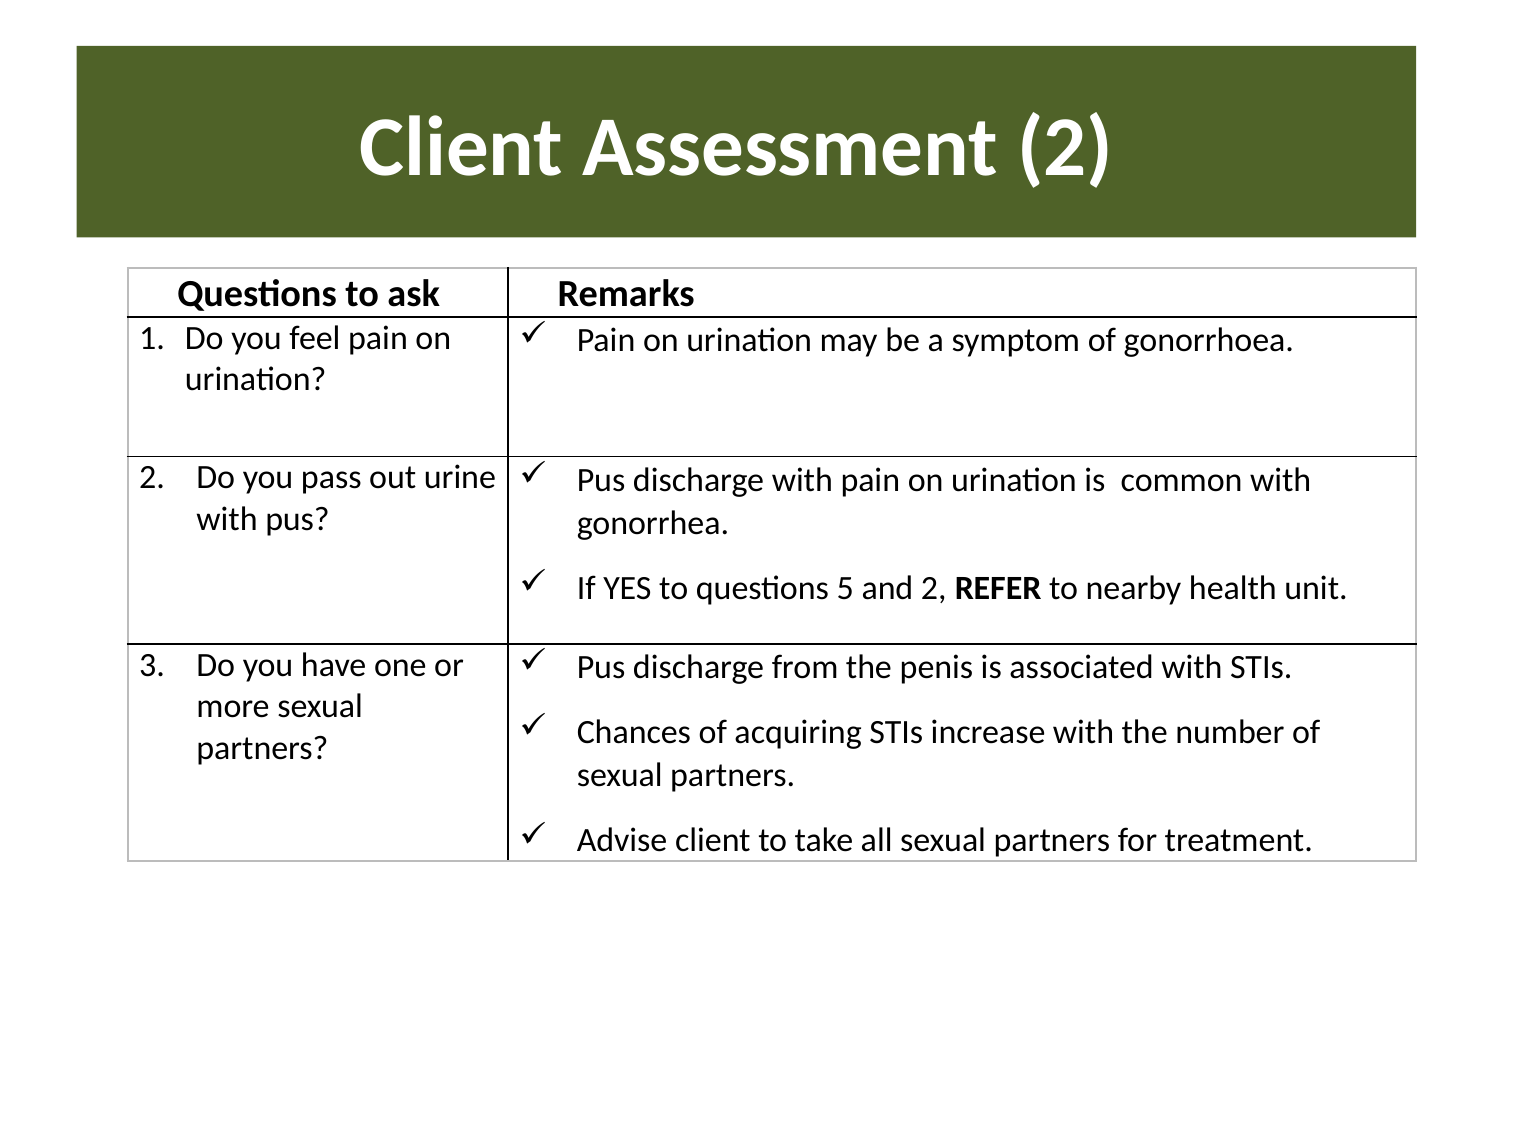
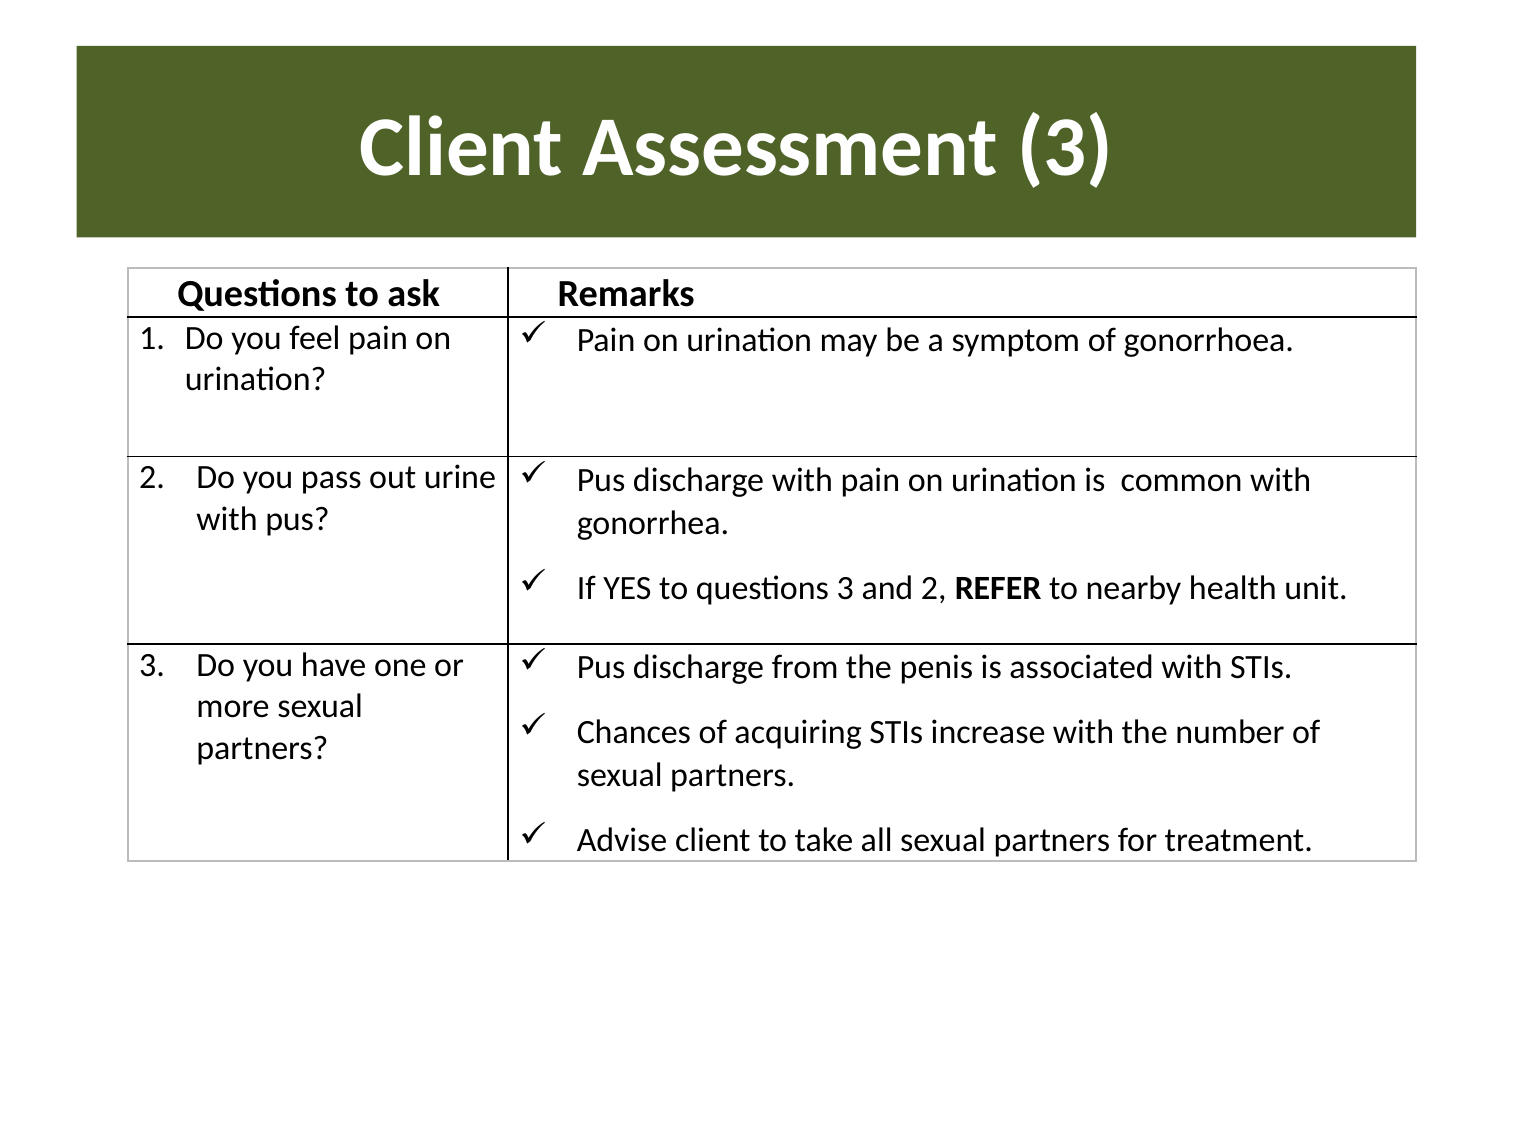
Assessment 2: 2 -> 3
questions 5: 5 -> 3
